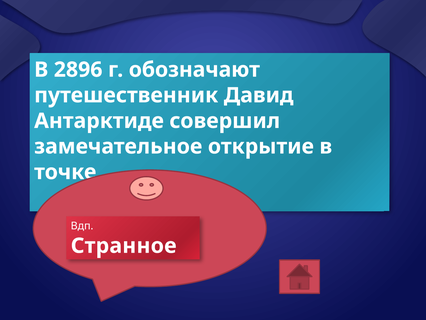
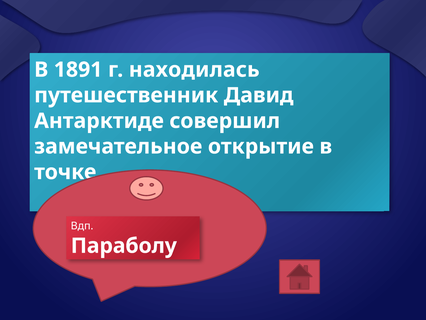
2896: 2896 -> 1891
обозначают: обозначают -> находилась
Странное: Странное -> Параболу
